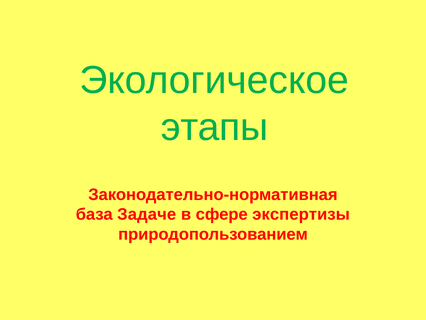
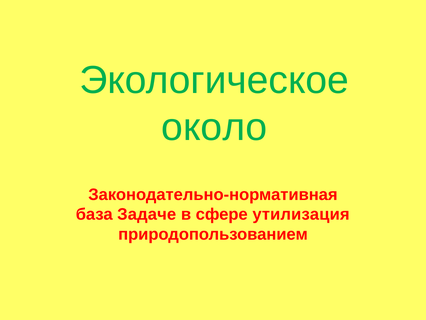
этапы: этапы -> около
экспертизы: экспертизы -> утилизация
